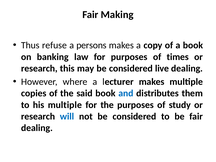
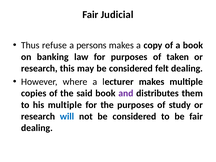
Making: Making -> Judicial
times: times -> taken
live: live -> felt
and colour: blue -> purple
